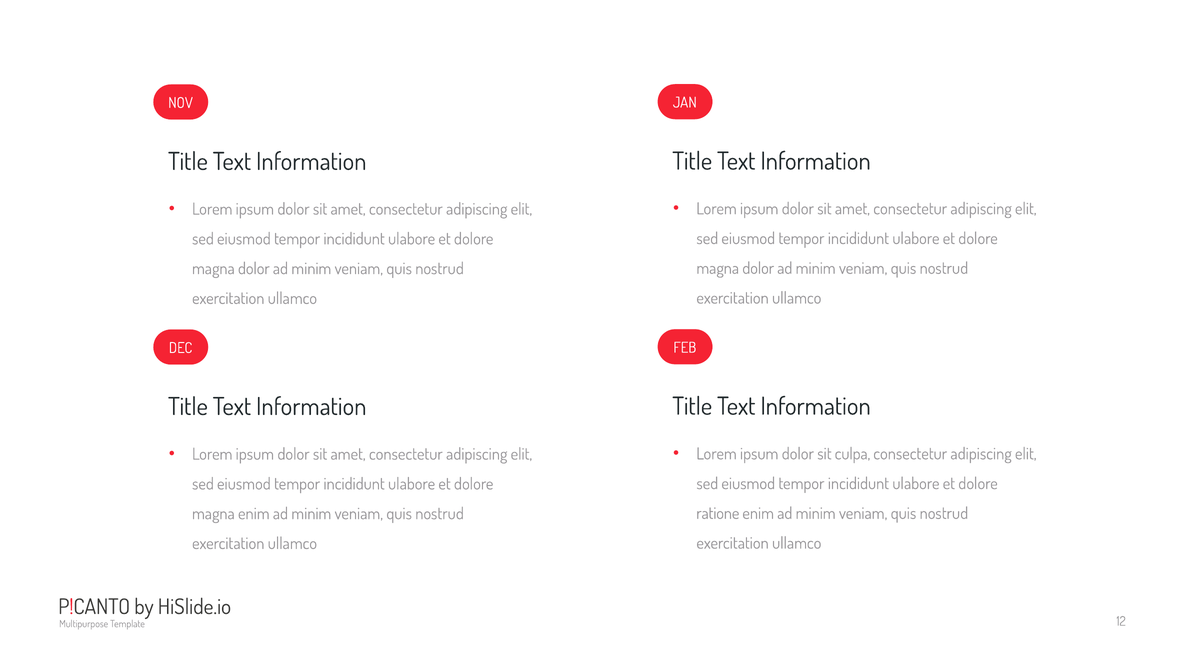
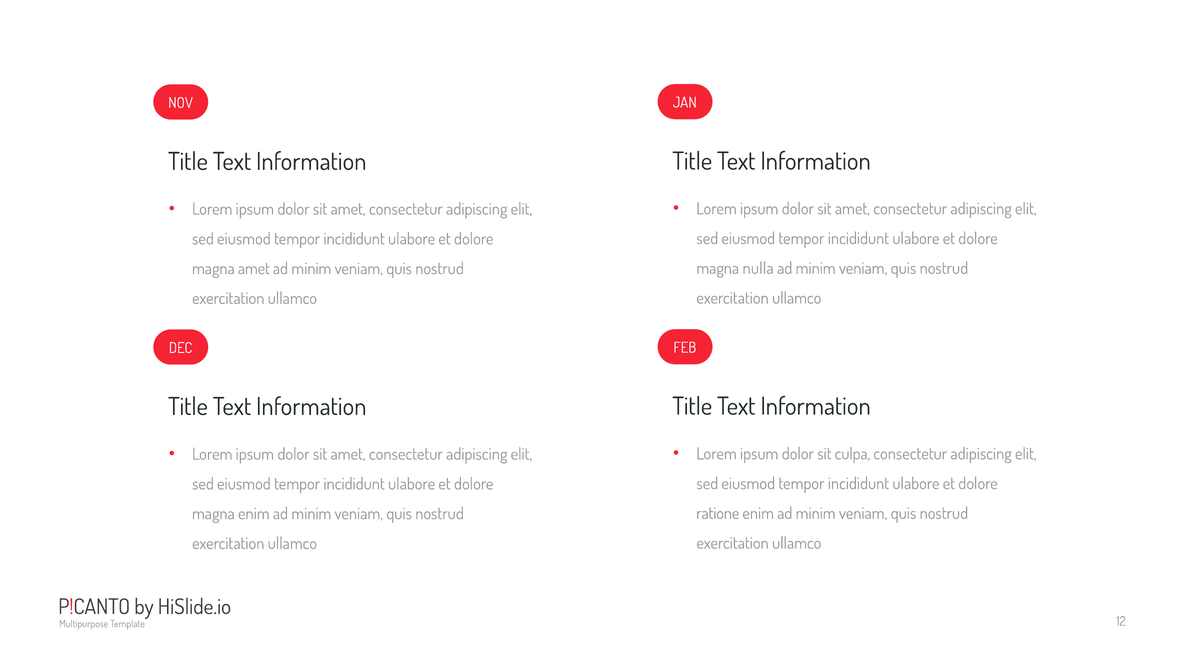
dolor at (758, 268): dolor -> nulla
dolor at (254, 269): dolor -> amet
